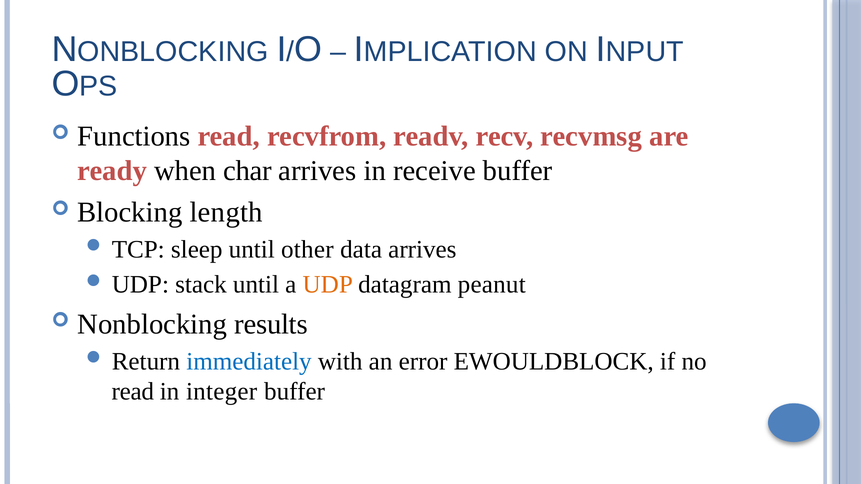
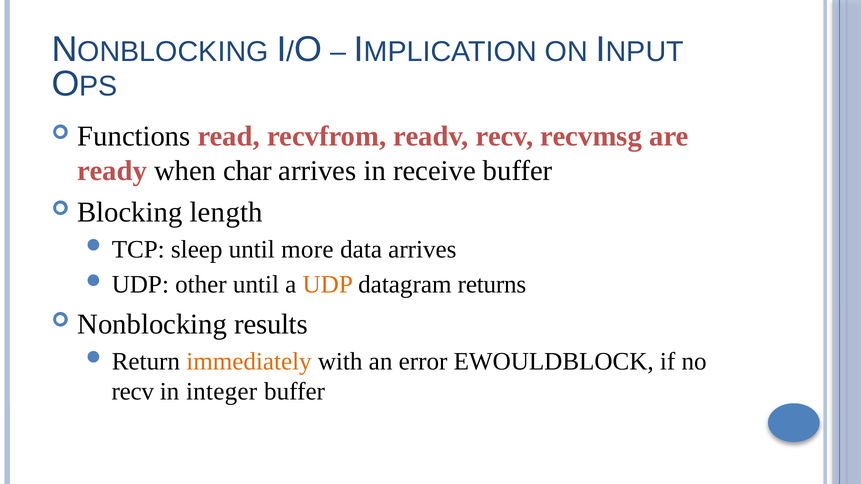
other: other -> more
stack: stack -> other
peanut: peanut -> returns
immediately colour: blue -> orange
read at (133, 392): read -> recv
